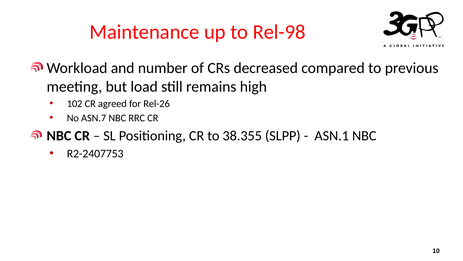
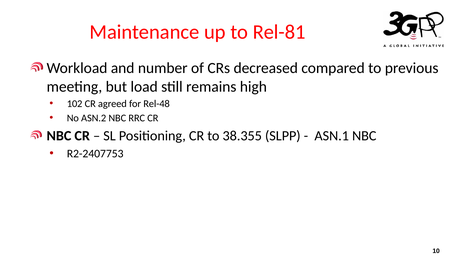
Rel-98: Rel-98 -> Rel-81
Rel-26: Rel-26 -> Rel-48
ASN.7: ASN.7 -> ASN.2
